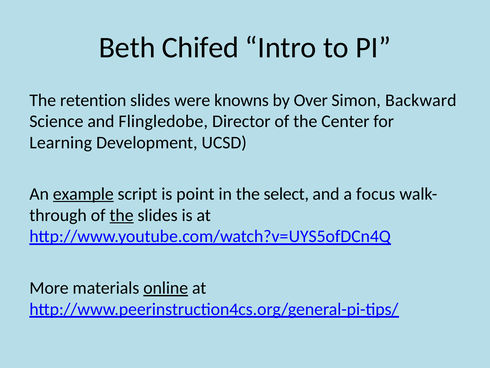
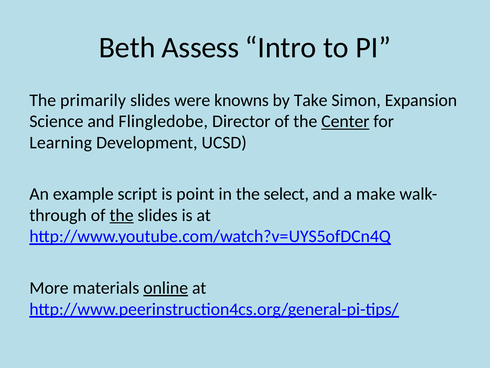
Chifed: Chifed -> Assess
retention: retention -> primarily
Over: Over -> Take
Backward: Backward -> Expansion
Center underline: none -> present
example underline: present -> none
focus: focus -> make
